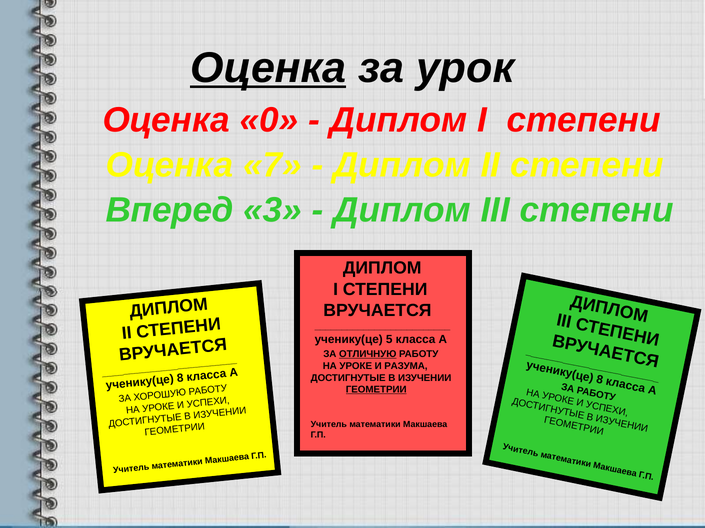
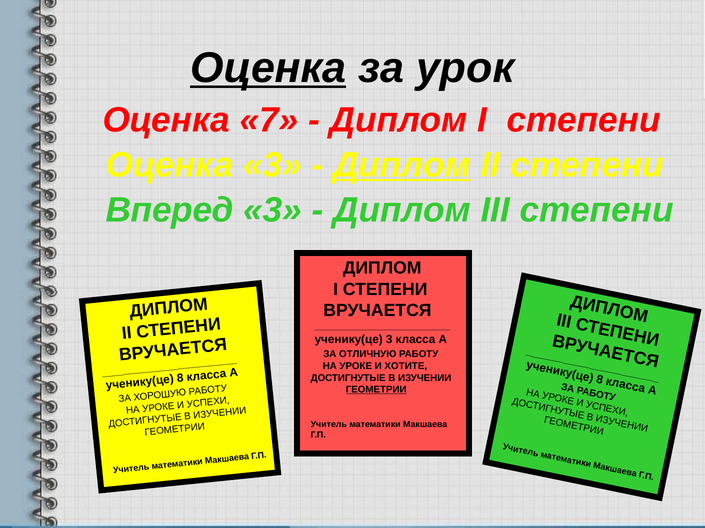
0: 0 -> 7
Оценка 7: 7 -> 3
Диплом at (402, 165) underline: none -> present
ученику(це 5: 5 -> 3
ОТЛИЧНУЮ underline: present -> none
РАЗУМА: РАЗУМА -> ХОТИТЕ
